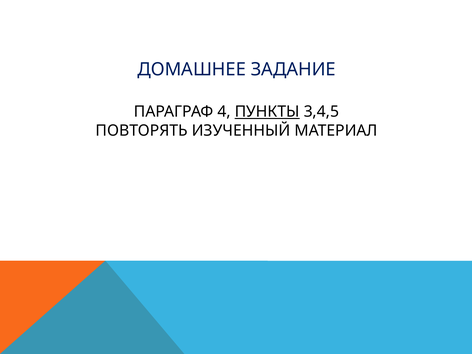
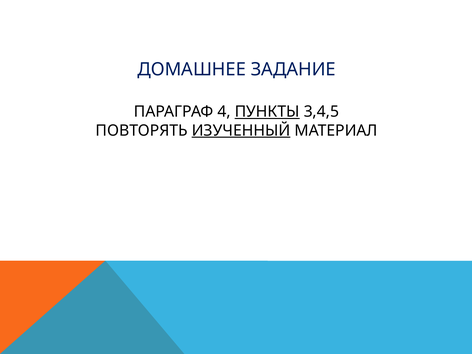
ИЗУЧЕННЫЙ underline: none -> present
